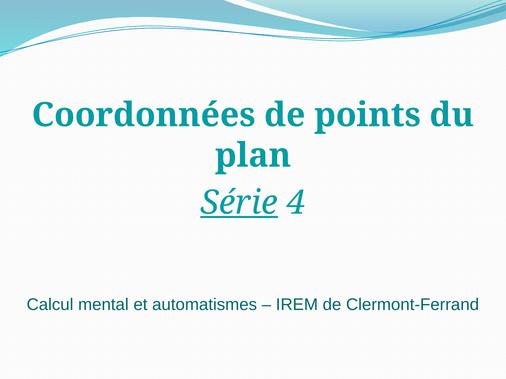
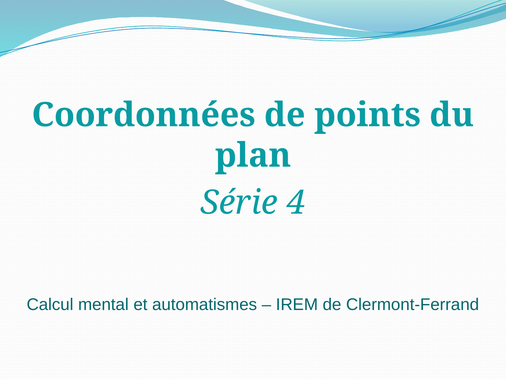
Série underline: present -> none
